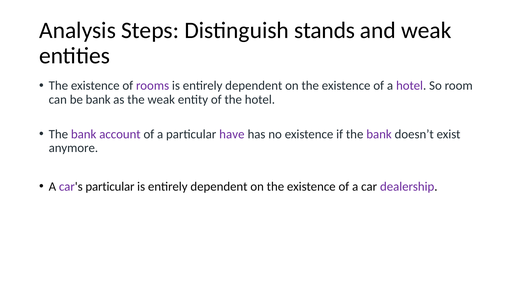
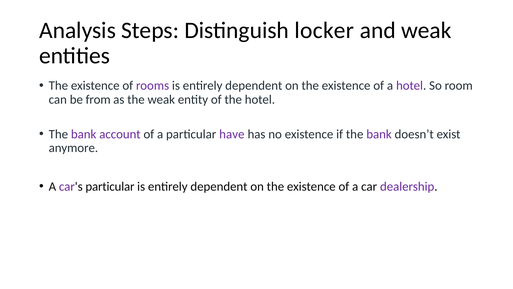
stands: stands -> locker
be bank: bank -> from
